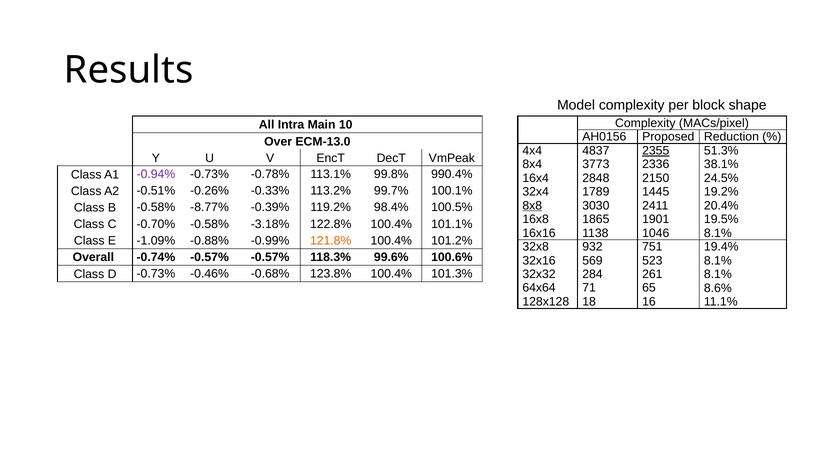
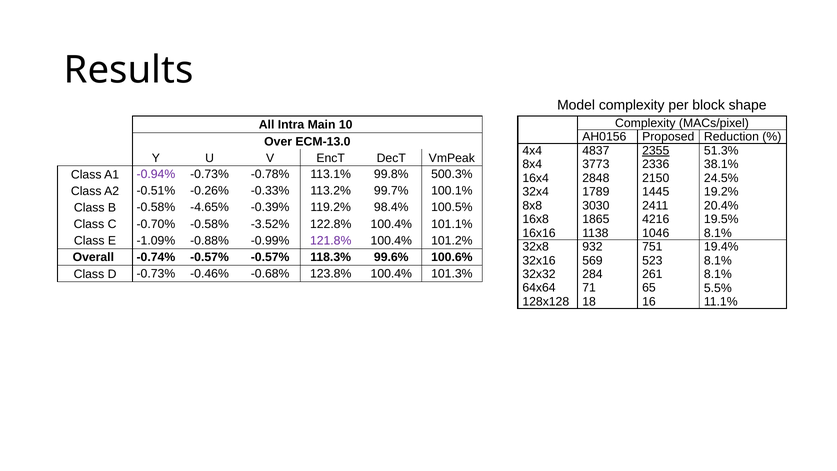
990.4%: 990.4% -> 500.3%
8x8 underline: present -> none
-8.77%: -8.77% -> -4.65%
1901: 1901 -> 4216
-3.18%: -3.18% -> -3.52%
121.8% colour: orange -> purple
8.6%: 8.6% -> 5.5%
